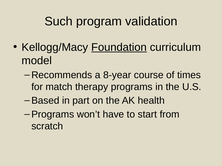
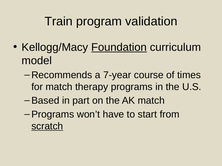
Such: Such -> Train
8-year: 8-year -> 7-year
AK health: health -> match
scratch underline: none -> present
